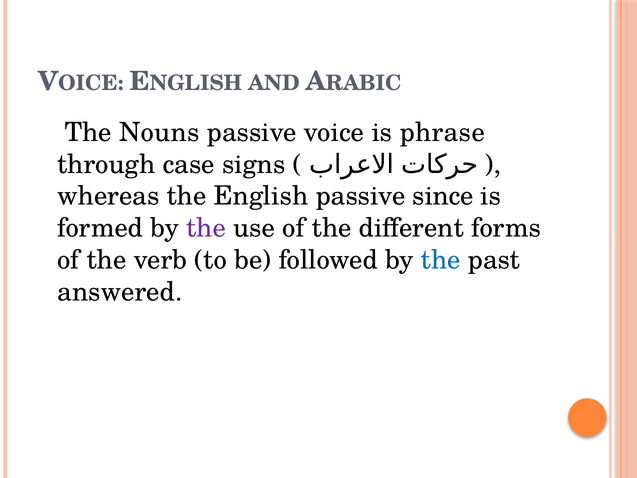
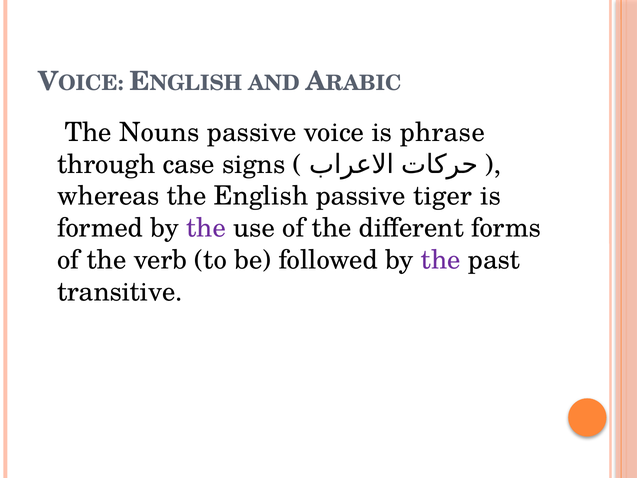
since: since -> tiger
the at (441, 260) colour: blue -> purple
answered: answered -> transitive
